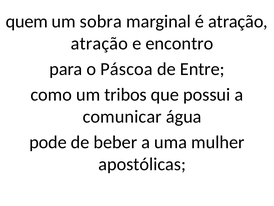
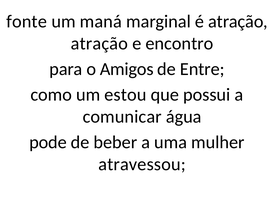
quem: quem -> fonte
sobra: sobra -> maná
Páscoa: Páscoa -> Amigos
tribos: tribos -> estou
apostólicas: apostólicas -> atravessou
